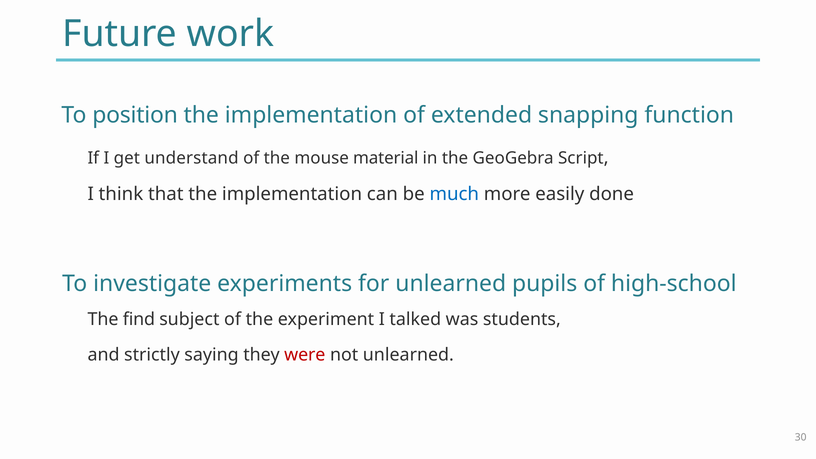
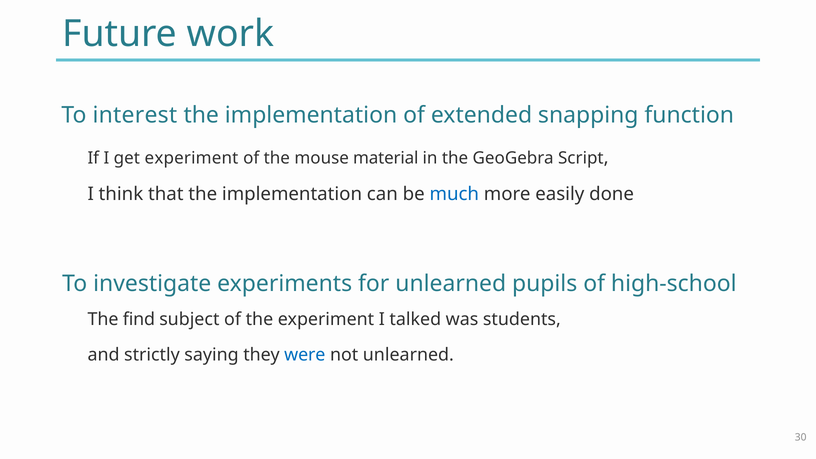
position: position -> interest
get understand: understand -> experiment
were colour: red -> blue
